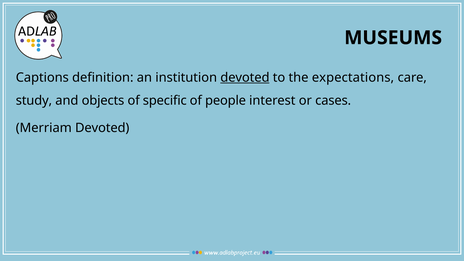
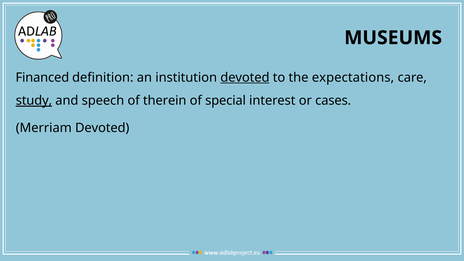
Captions: Captions -> Financed
study underline: none -> present
objects: objects -> speech
specific: specific -> therein
people: people -> special
